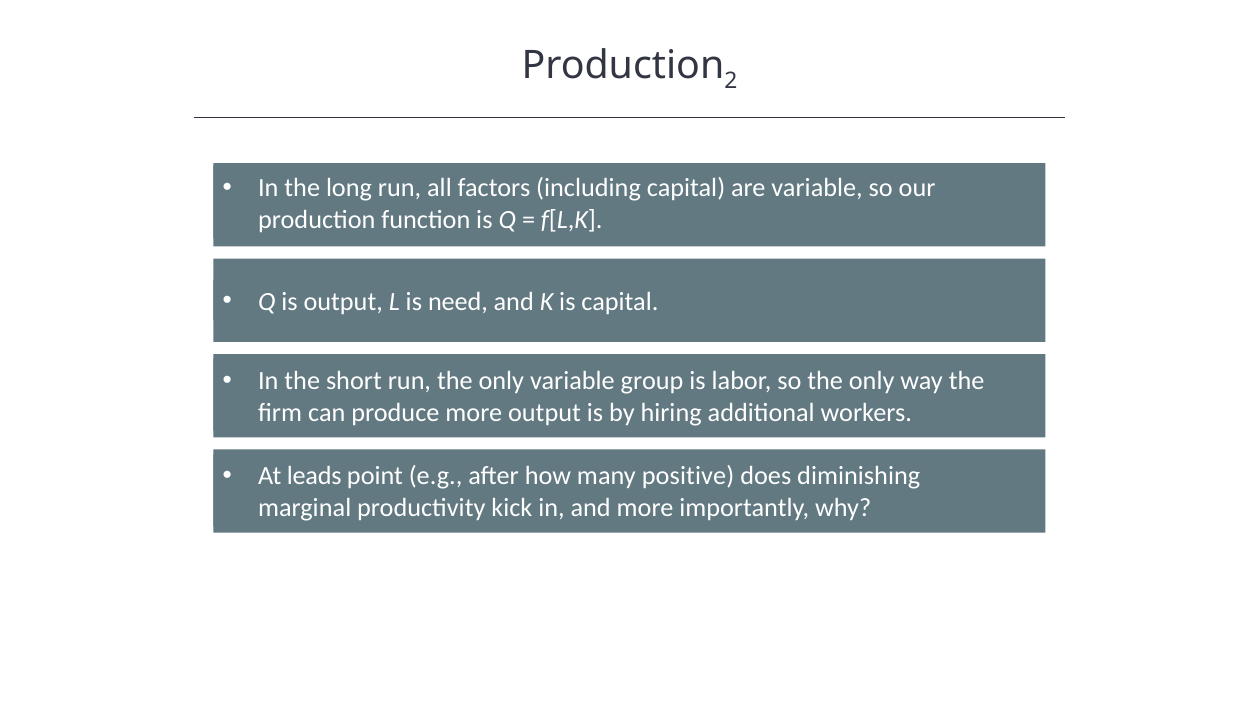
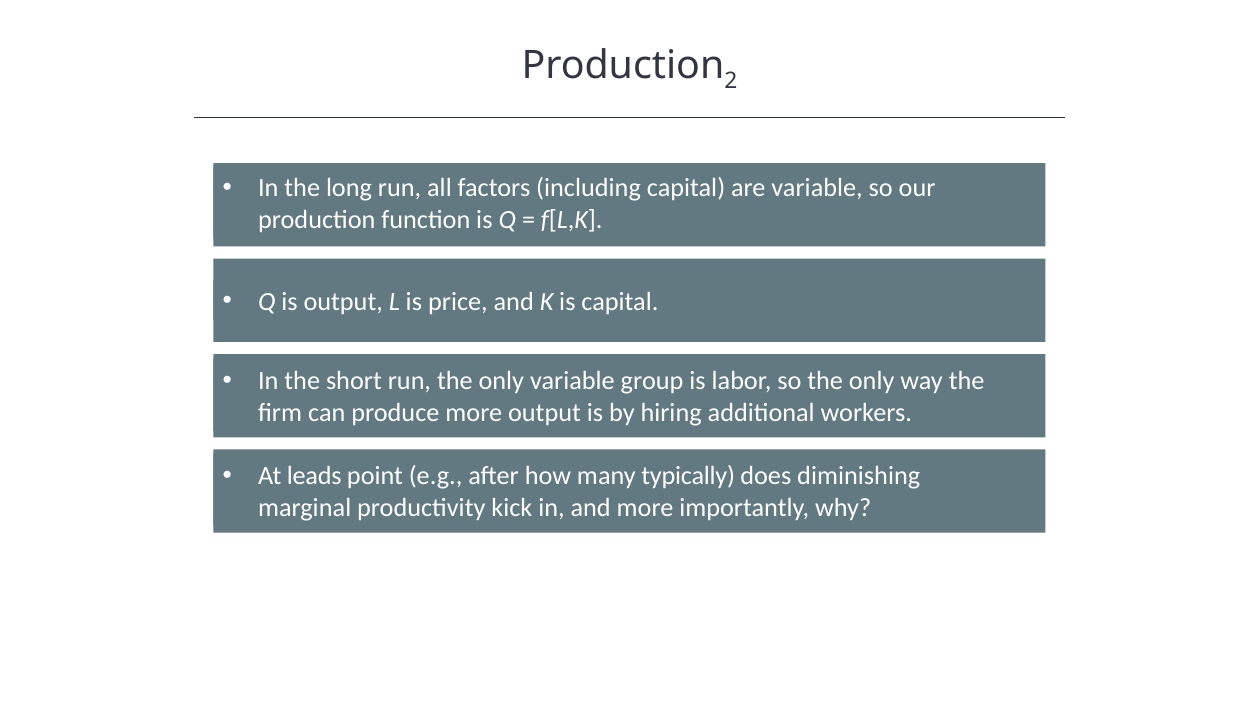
need: need -> price
positive: positive -> typically
